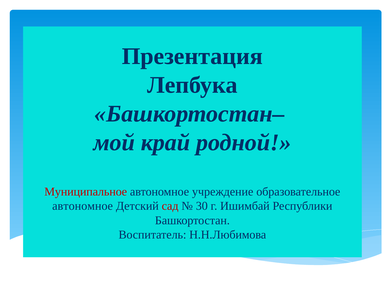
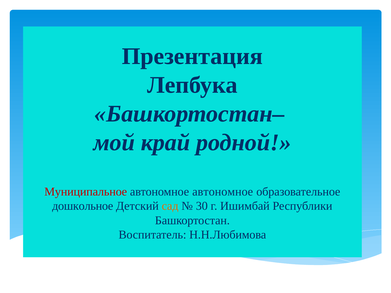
автономное учреждение: учреждение -> автономное
автономное at (83, 206): автономное -> дошкольное
сад colour: red -> orange
